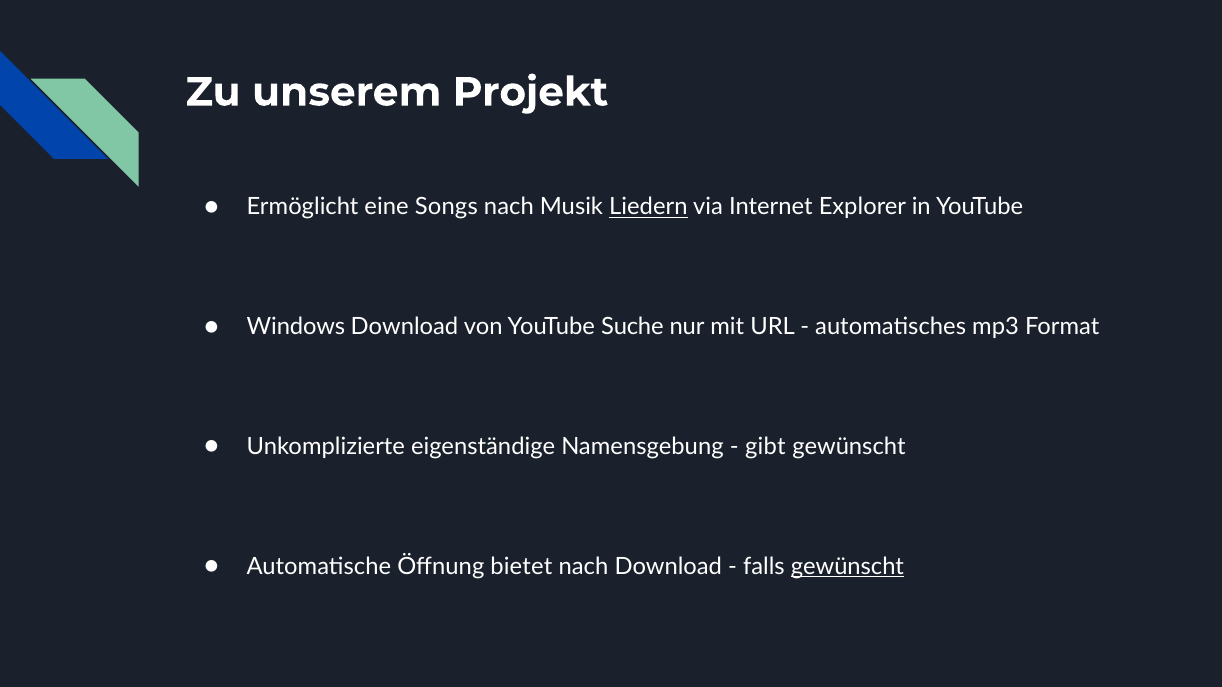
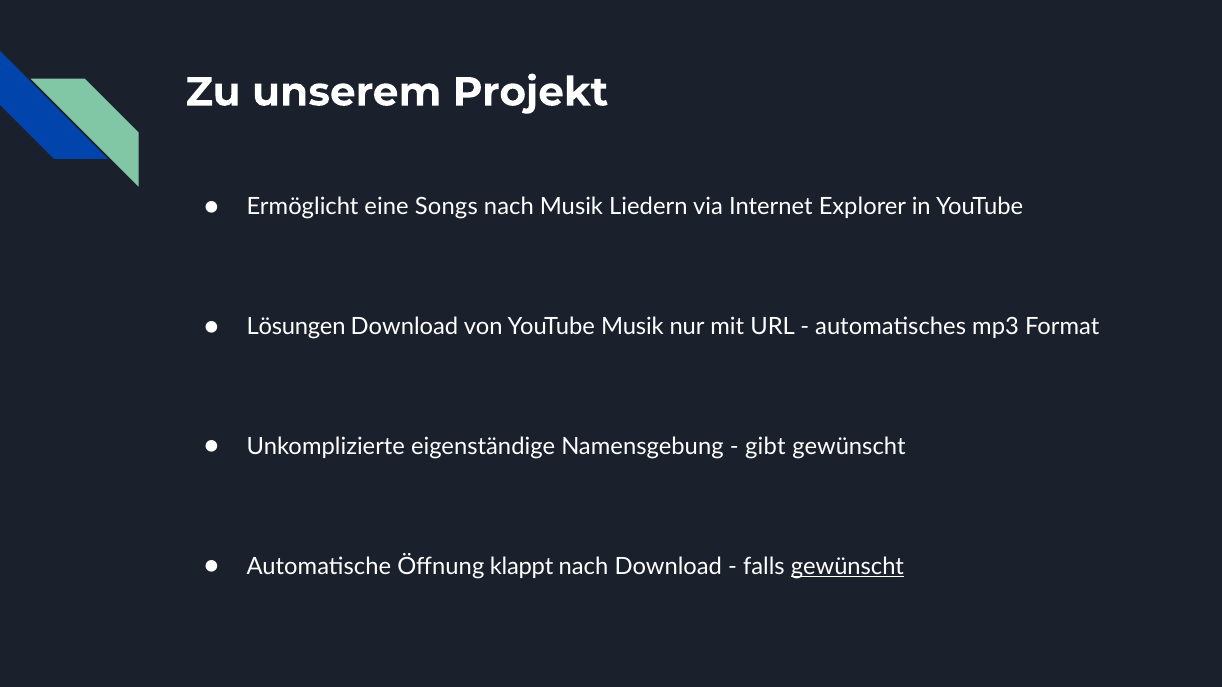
Liedern underline: present -> none
Windows: Windows -> Lösungen
YouTube Suche: Suche -> Musik
bietet: bietet -> klappt
